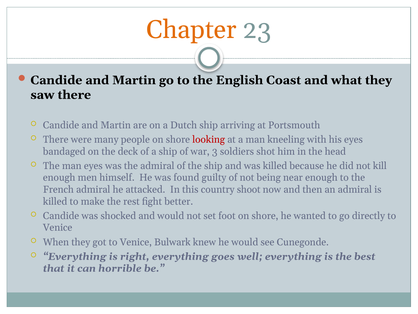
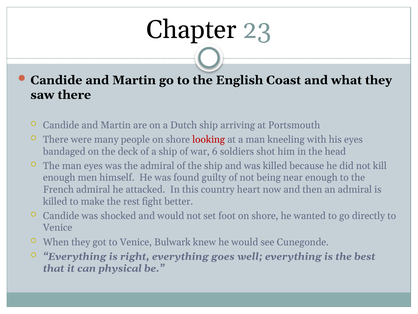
Chapter colour: orange -> black
3: 3 -> 6
shoot: shoot -> heart
horrible: horrible -> physical
